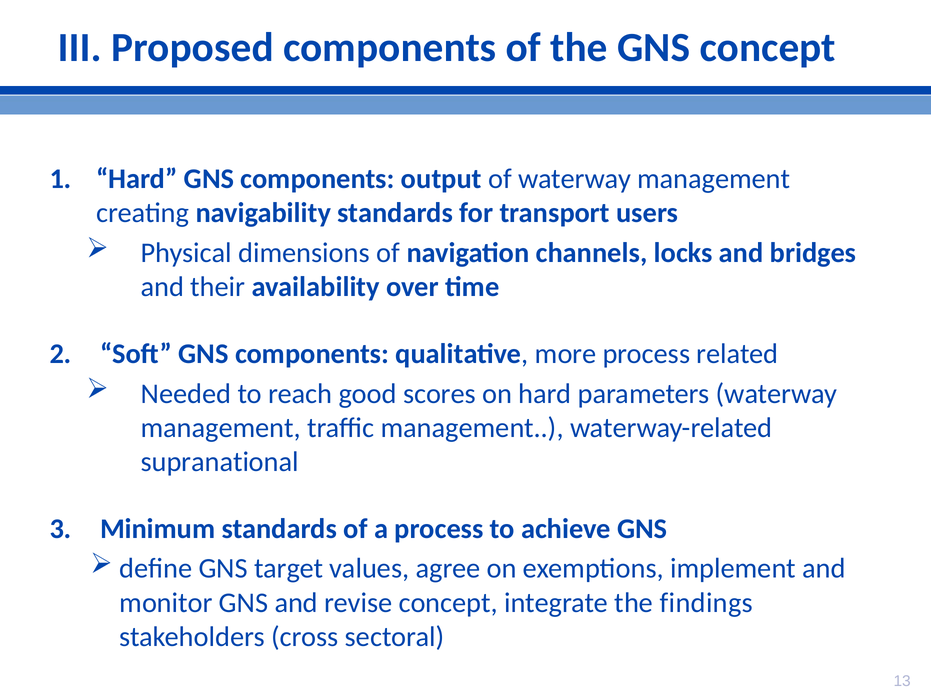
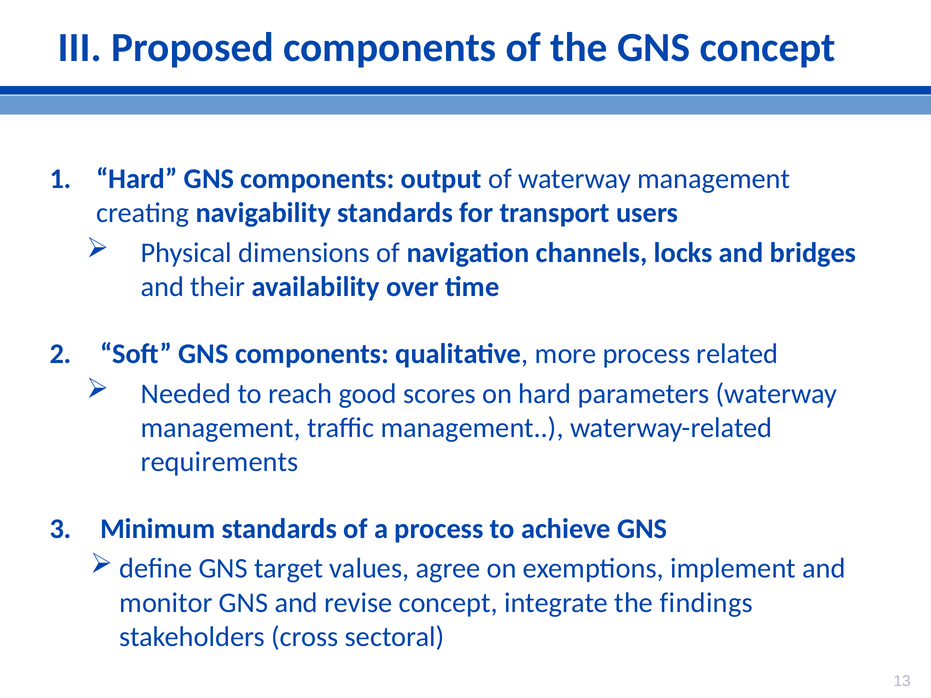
supranational: supranational -> requirements
